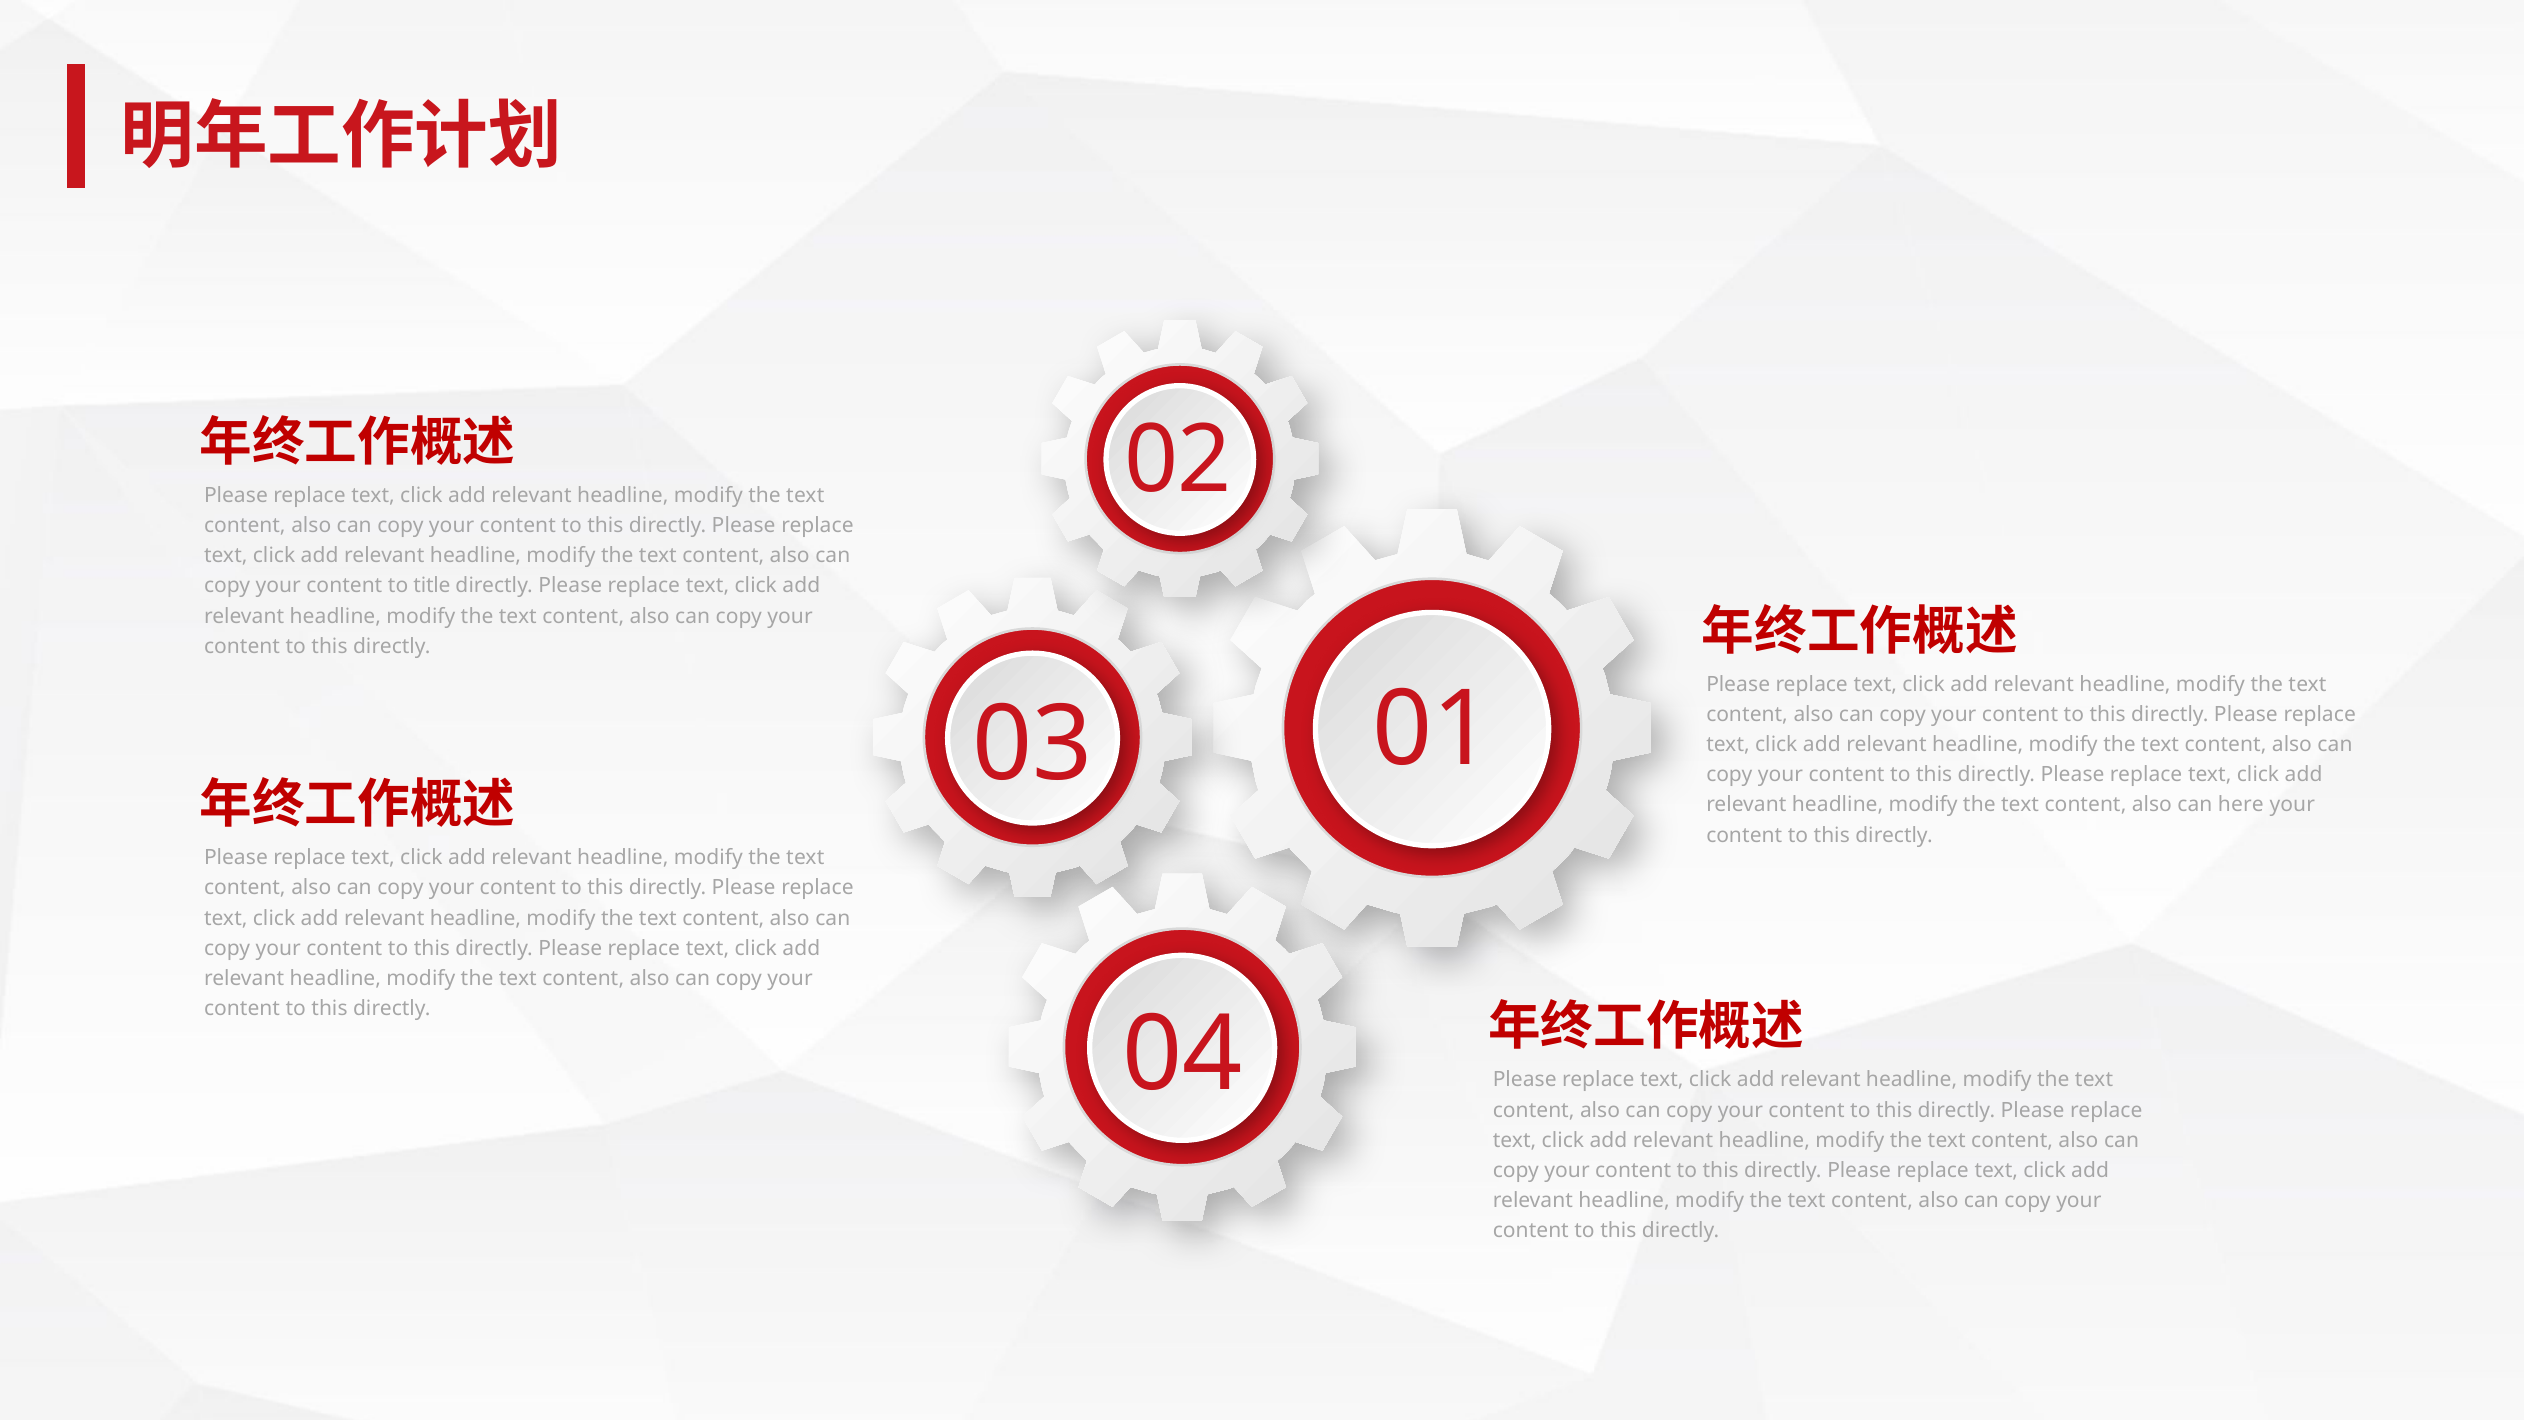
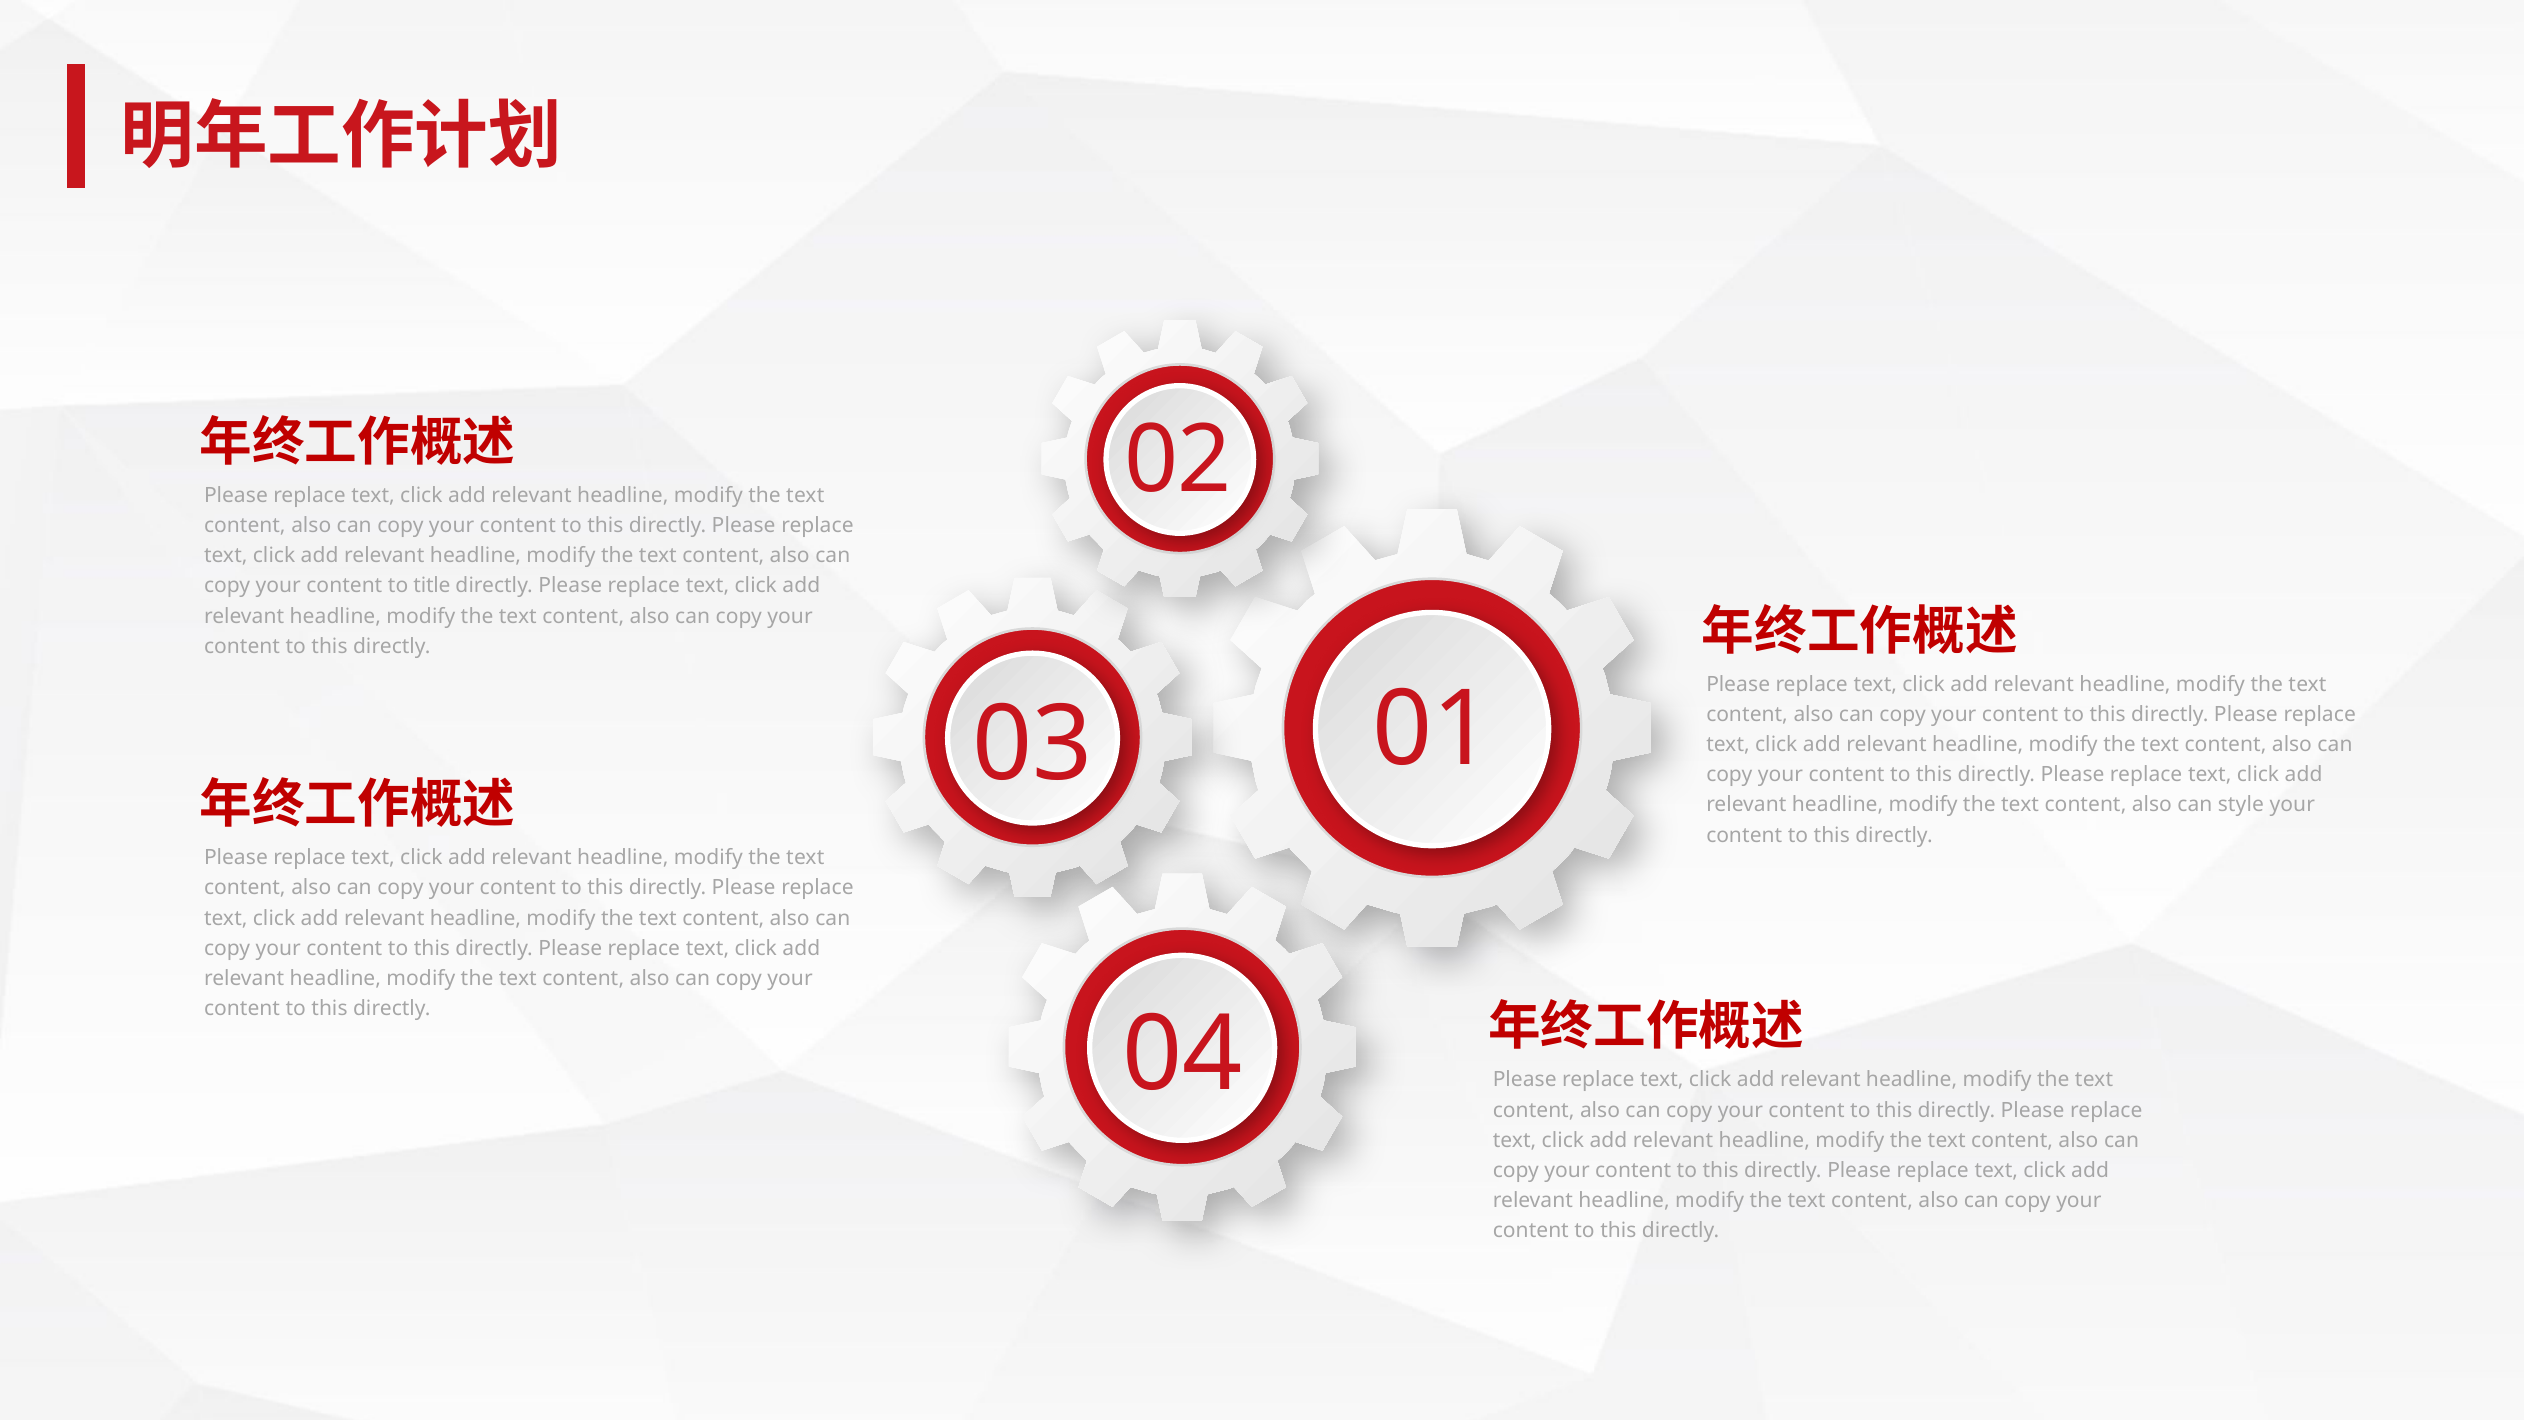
here: here -> style
